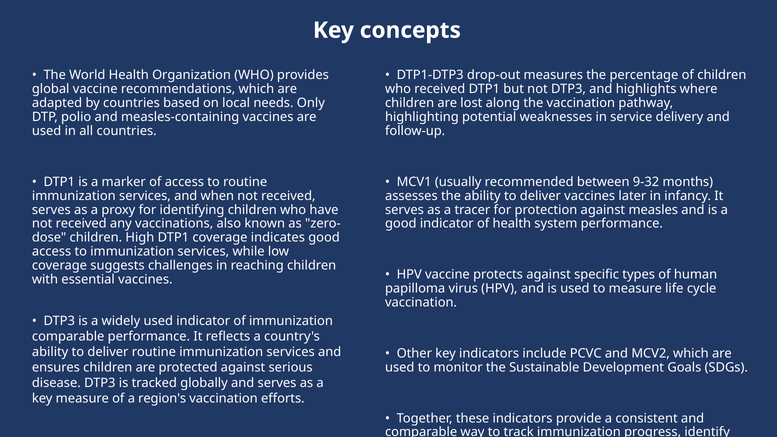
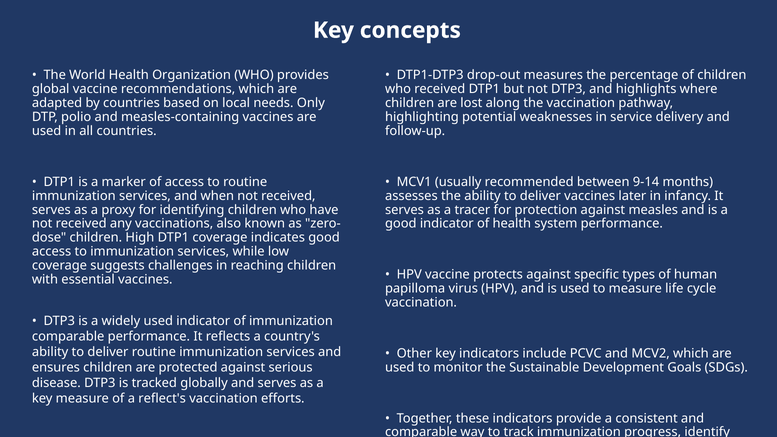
9-32: 9-32 -> 9-14
region's: region's -> reflect's
